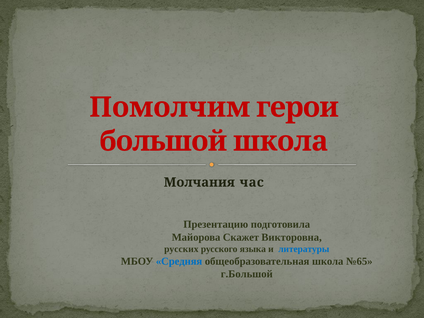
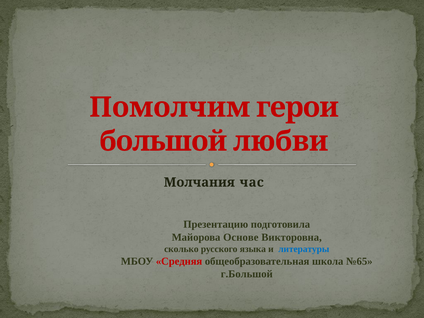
большой школа: школа -> любви
Скажет: Скажет -> Основе
русских: русских -> сколько
Средняя colour: blue -> red
